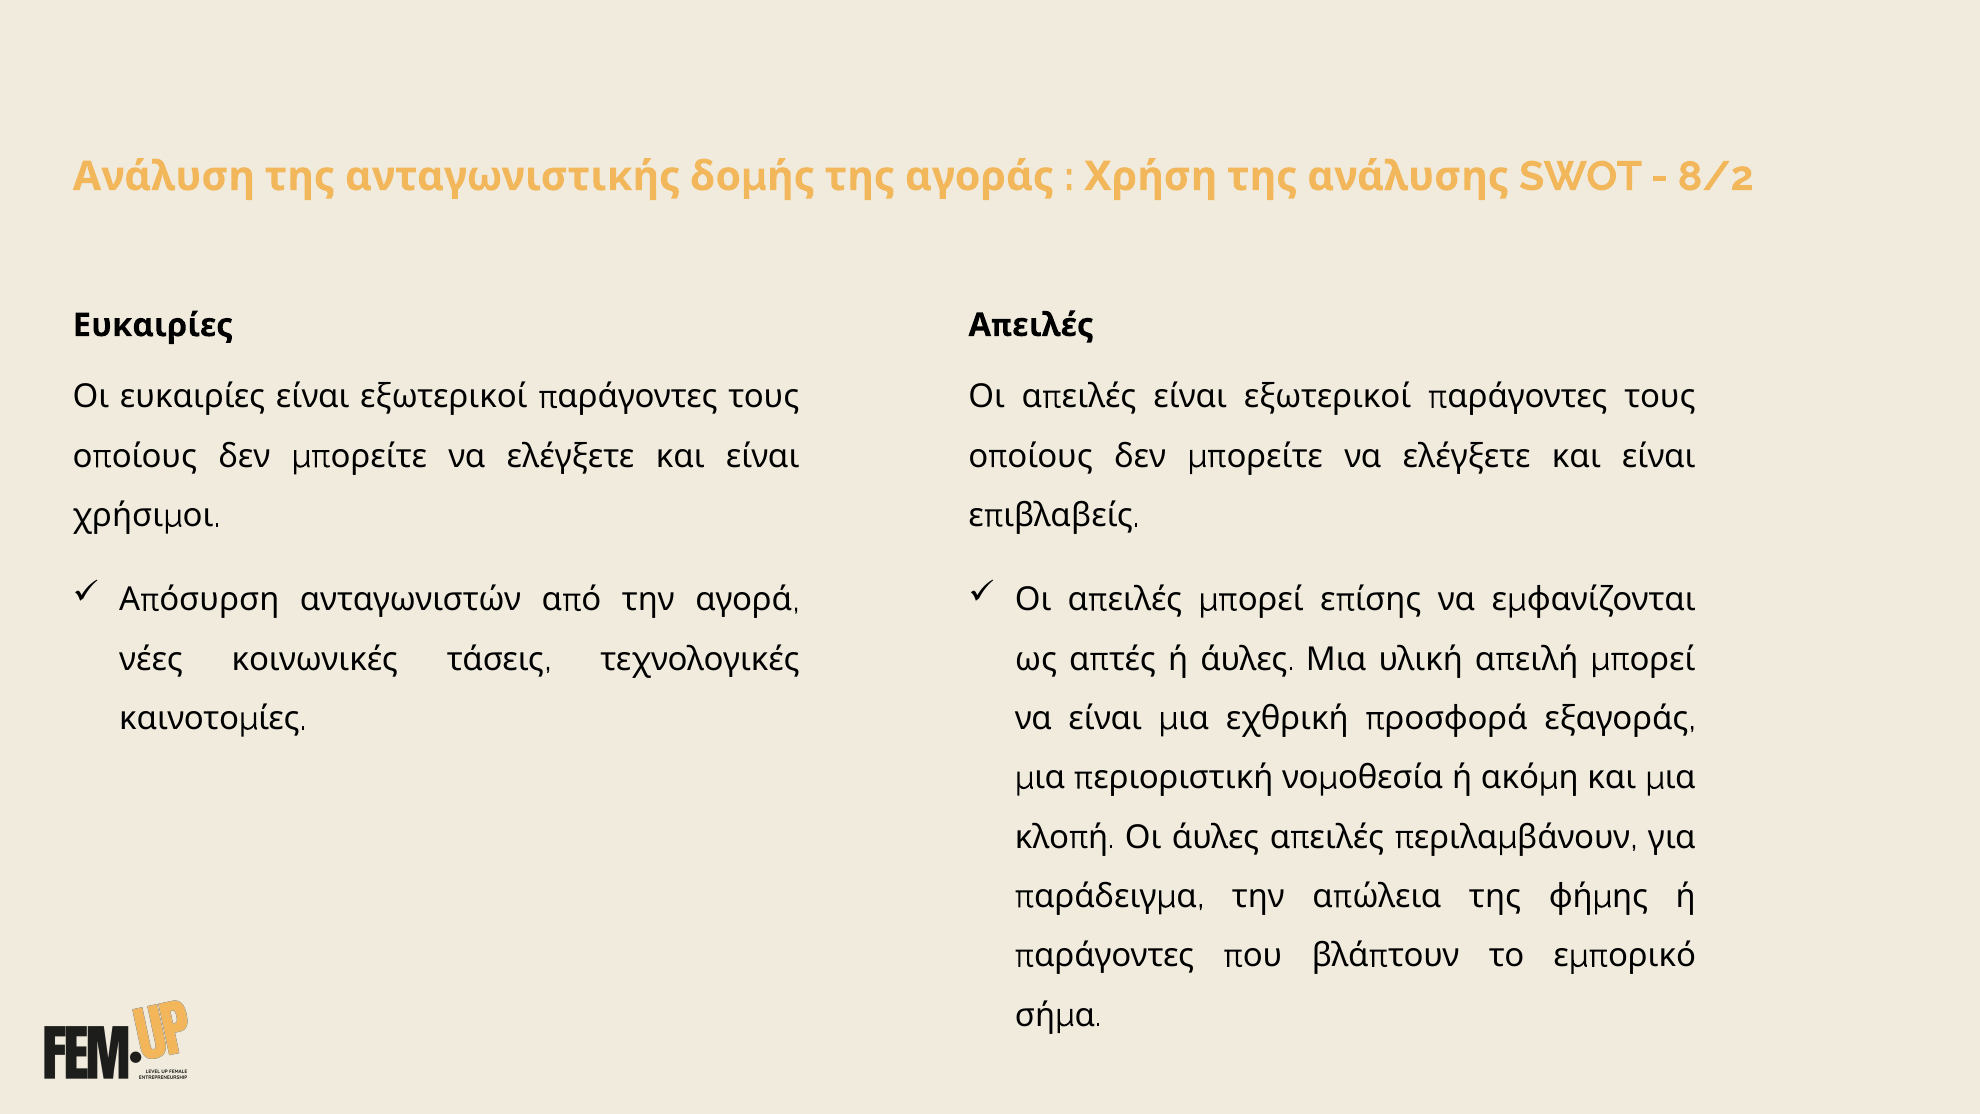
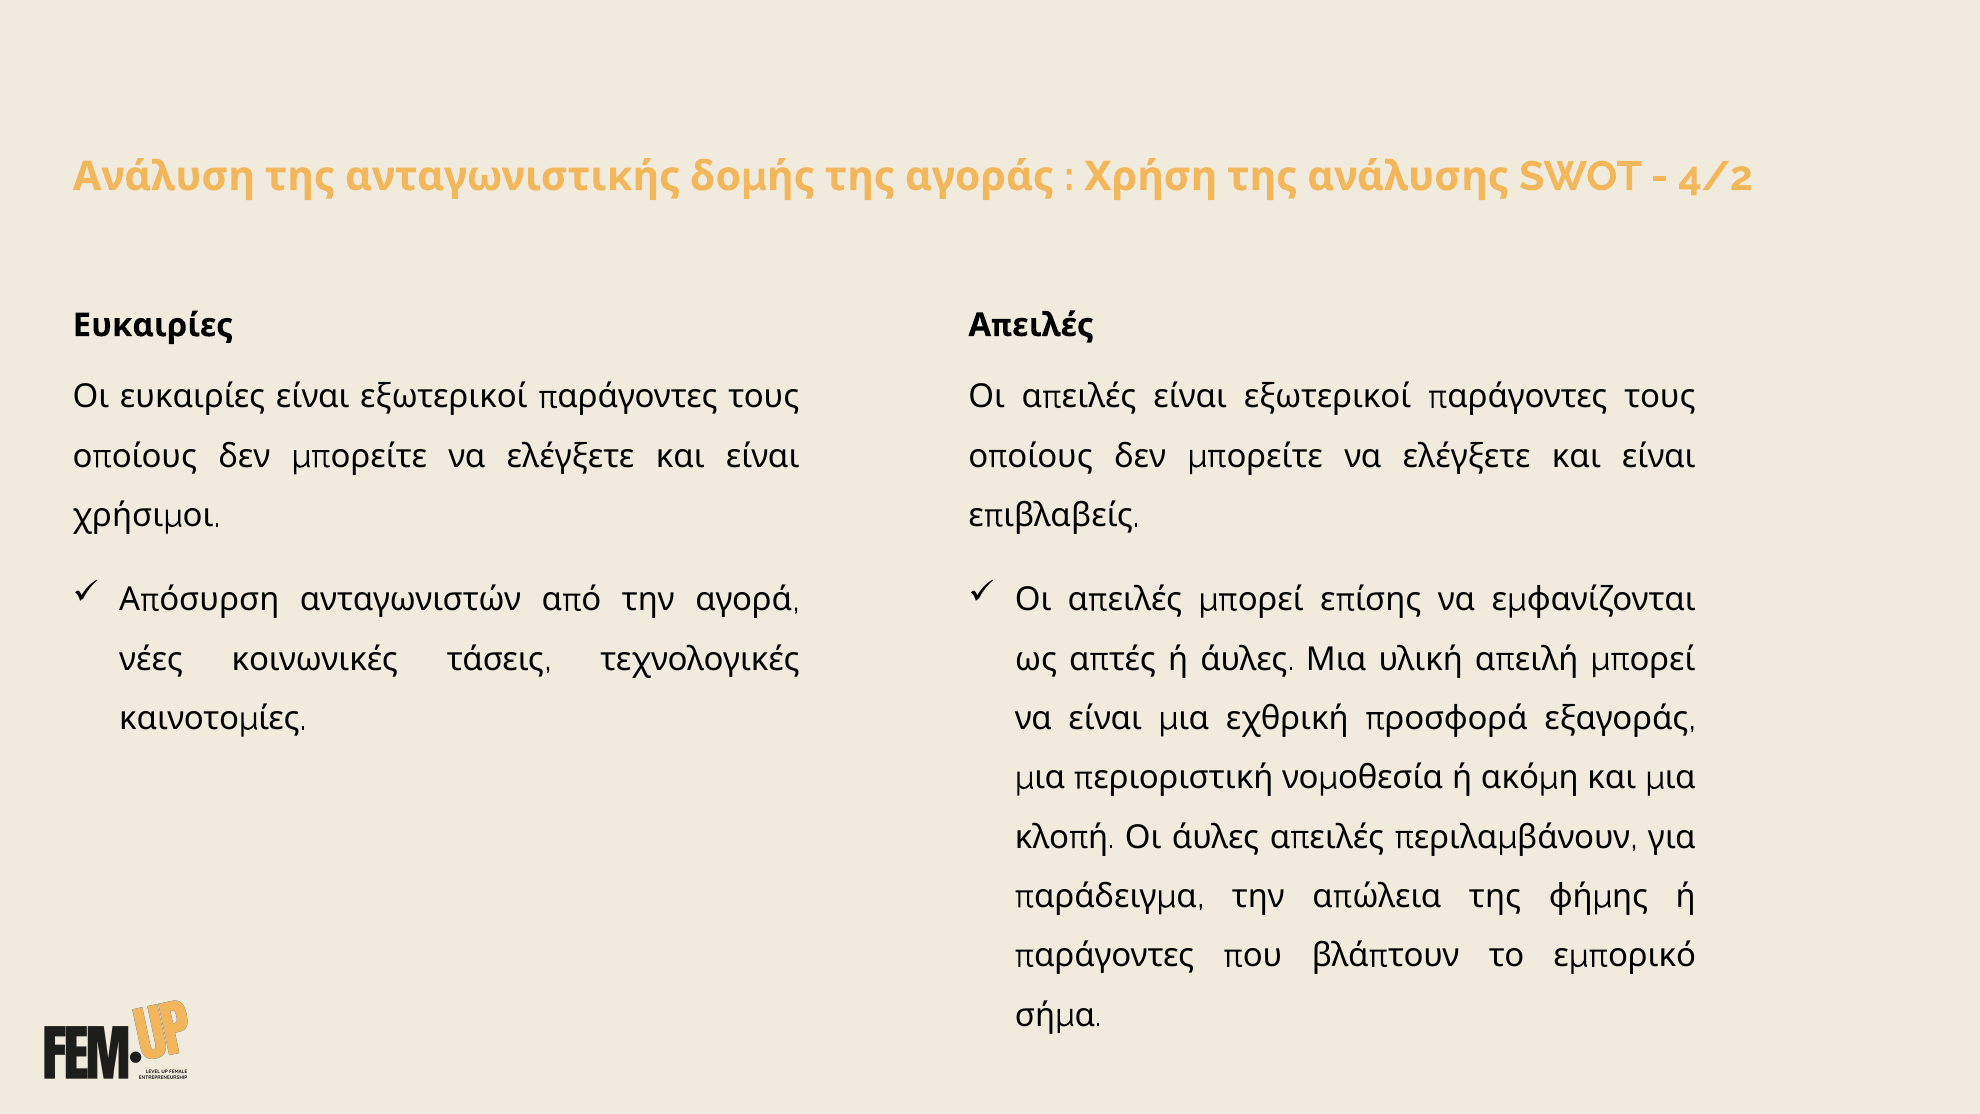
8/2: 8/2 -> 4/2
